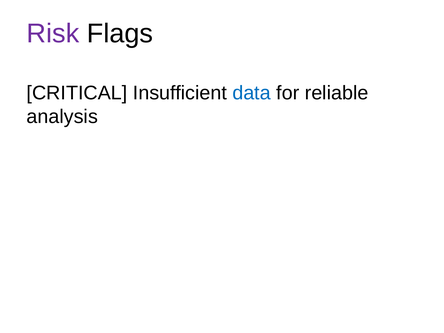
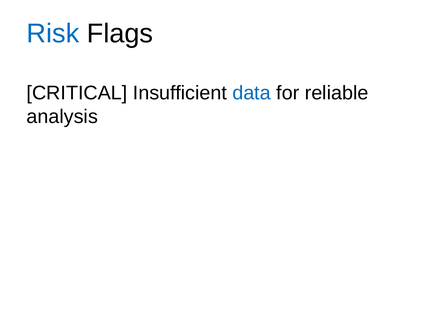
Risk colour: purple -> blue
